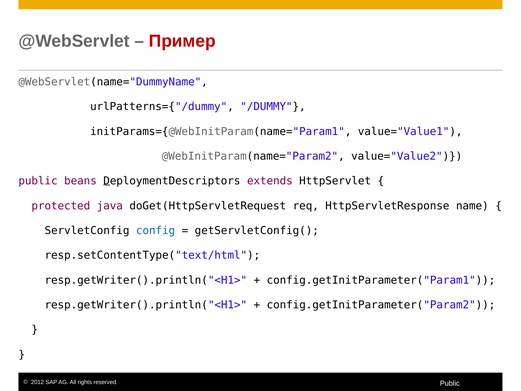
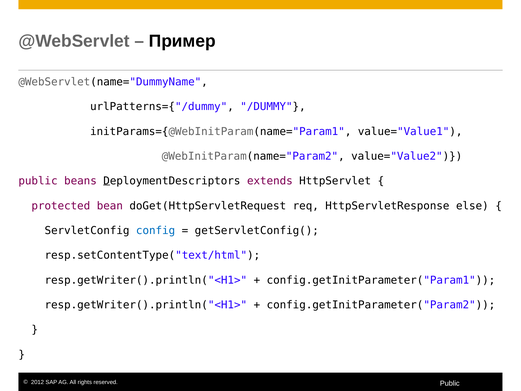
Пример colour: red -> black
java: java -> bean
name: name -> else
